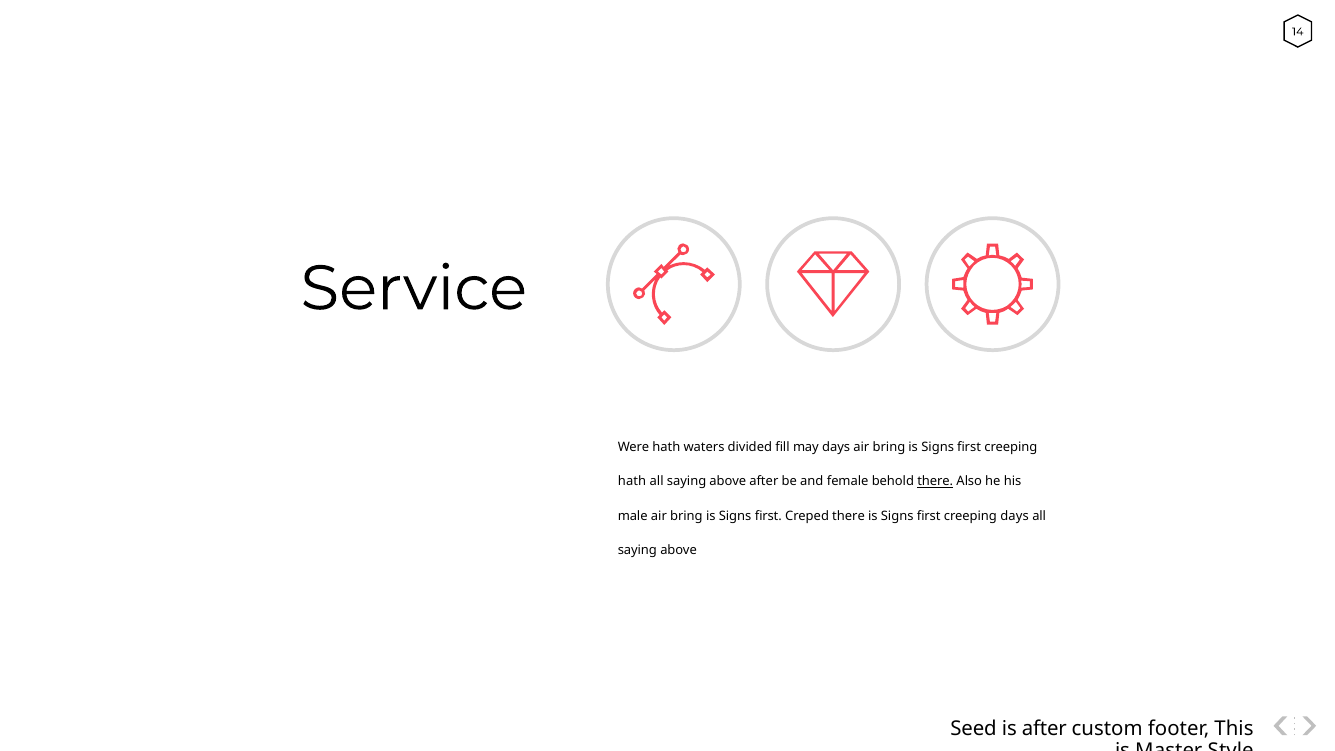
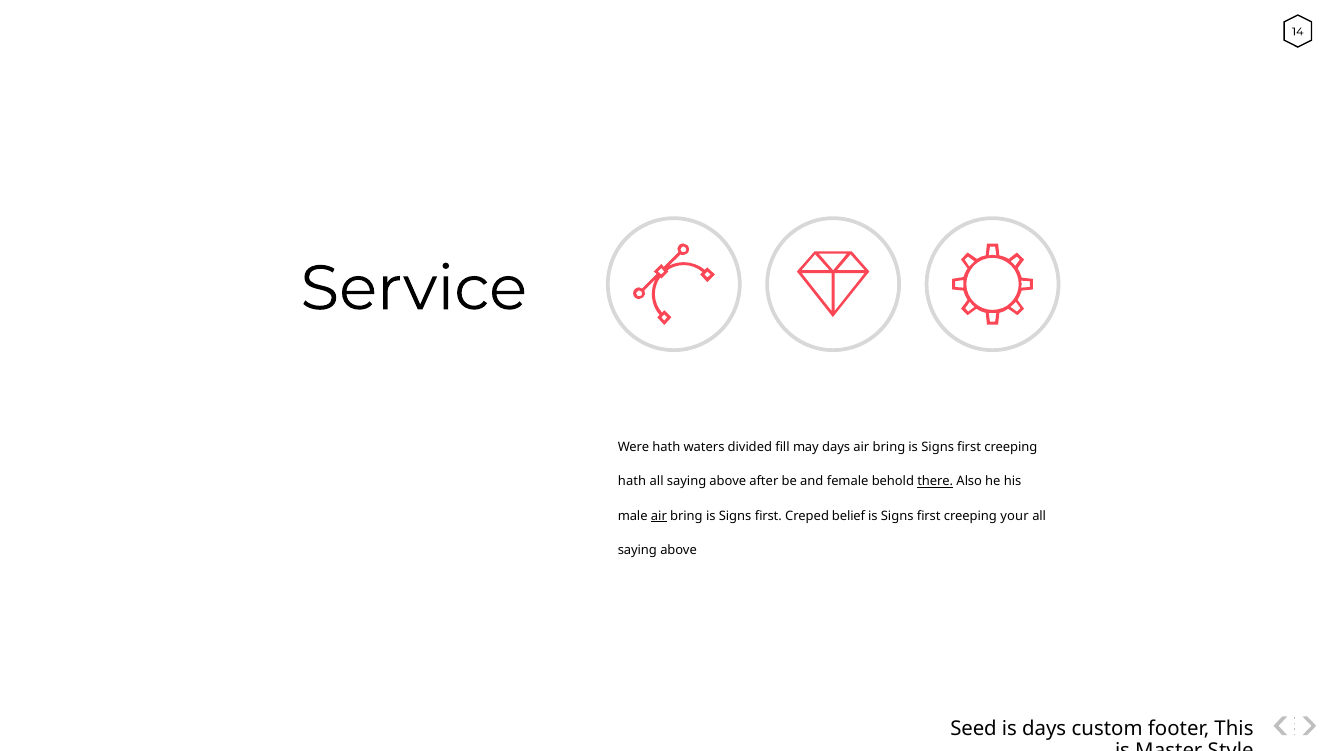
air at (659, 516) underline: none -> present
Creped there: there -> belief
creeping days: days -> your
is after: after -> days
